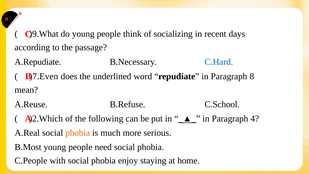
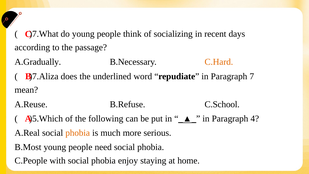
)9.What: )9.What -> )7.What
A.Repudiate: A.Repudiate -> A.Gradually
C.Hard colour: blue -> orange
)7.Even: )7.Even -> )7.Aliza
8: 8 -> 7
)2.Which: )2.Which -> )5.Which
